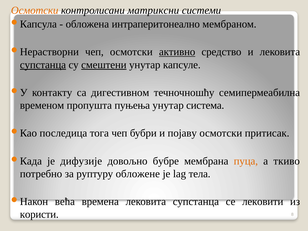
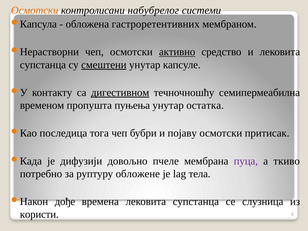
матриксни: матриксни -> набубрелог
интраперитонеално: интраперитонеално -> гастроретентивних
супстанца at (43, 65) underline: present -> none
дигестивном underline: none -> present
система: система -> остатка
дифузије: дифузије -> дифузији
бубре: бубре -> пчеле
пуца colour: orange -> purple
већа: већа -> дође
лековити: лековити -> слузница
